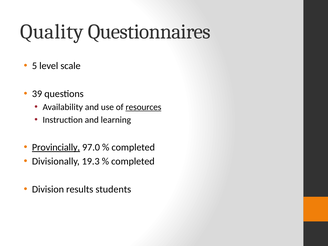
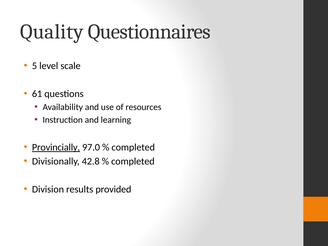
39: 39 -> 61
resources underline: present -> none
19.3: 19.3 -> 42.8
students: students -> provided
